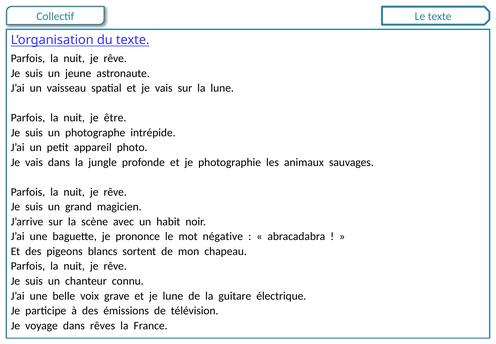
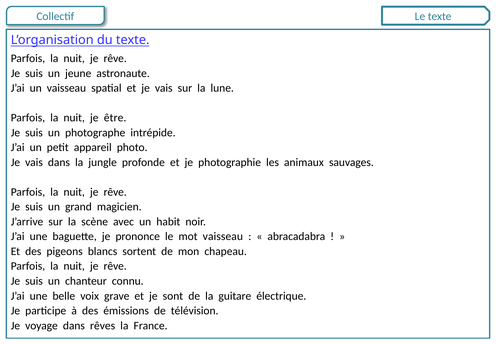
mot négative: négative -> vaisseau
je lune: lune -> sont
